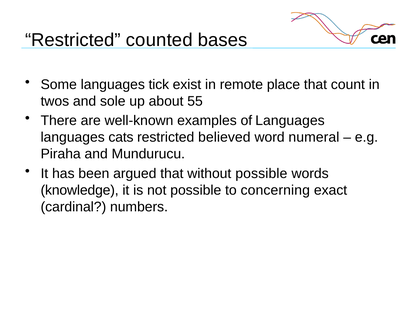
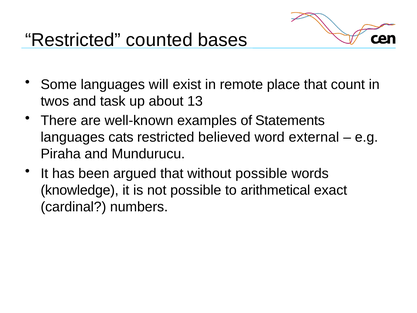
tick: tick -> will
sole: sole -> task
55: 55 -> 13
of Languages: Languages -> Statements
numeral: numeral -> external
concerning: concerning -> arithmetical
